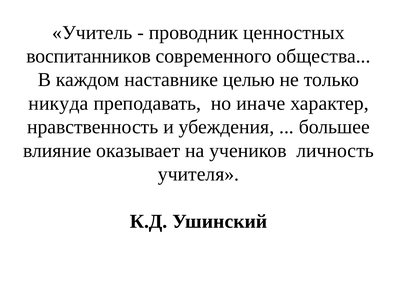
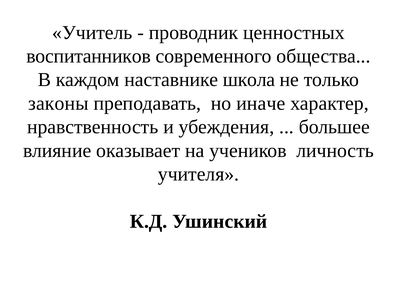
целью: целью -> школа
никуда: никуда -> законы
